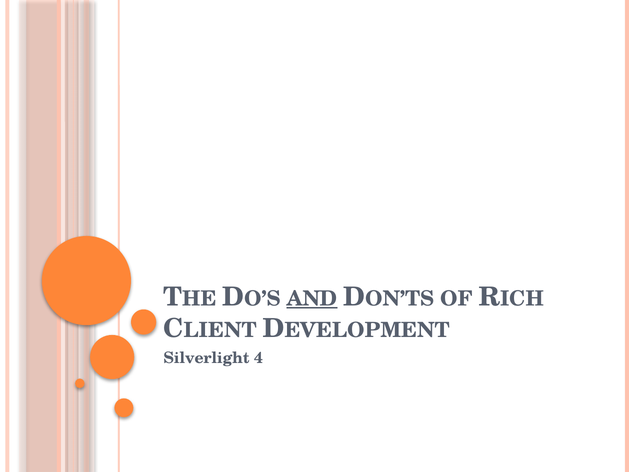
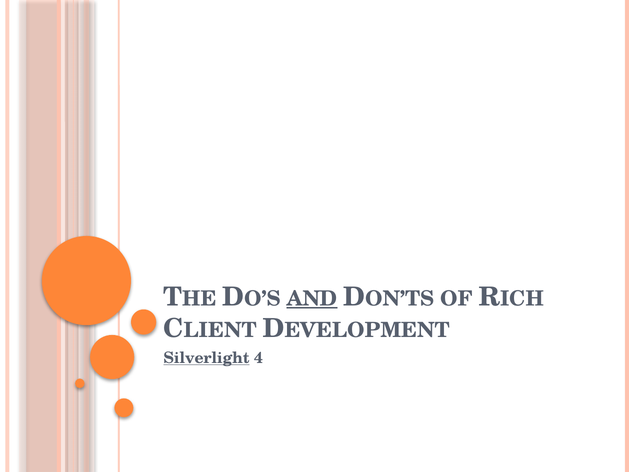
Silverlight underline: none -> present
